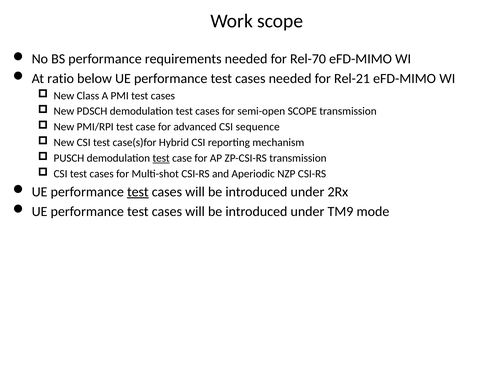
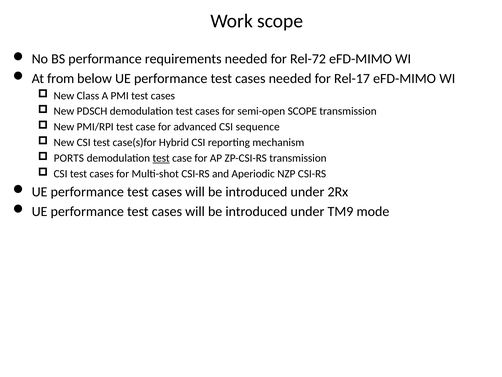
Rel-70: Rel-70 -> Rel-72
ratio: ratio -> from
Rel-21: Rel-21 -> Rel-17
PUSCH: PUSCH -> PORTS
test at (138, 192) underline: present -> none
